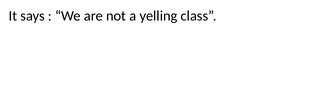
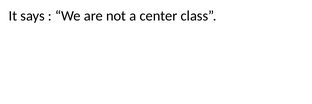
yelling: yelling -> center
